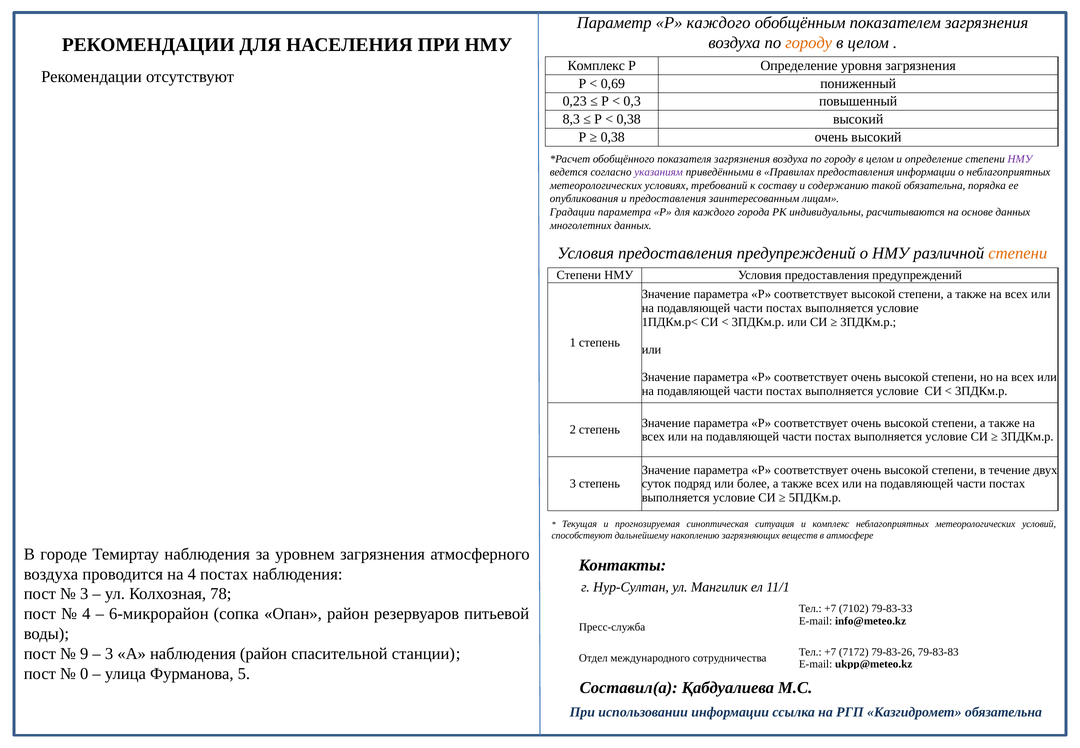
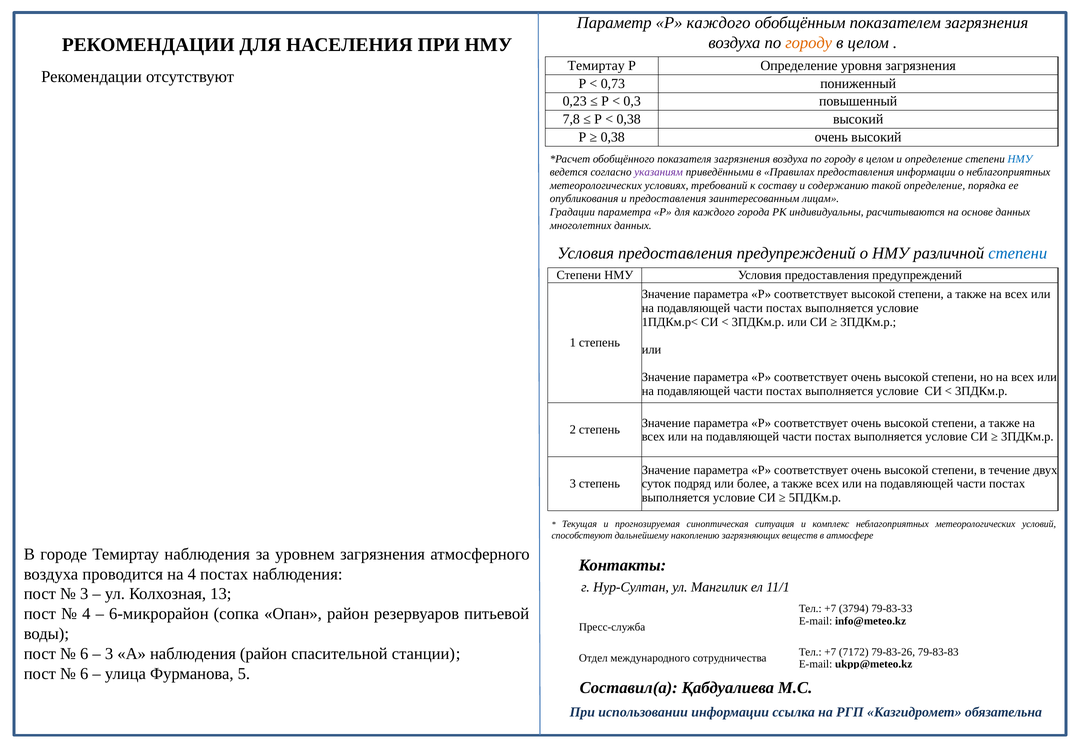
Комплекс at (596, 66): Комплекс -> Темиртау
0,69: 0,69 -> 0,73
8,3: 8,3 -> 7,8
НМУ at (1020, 159) colour: purple -> blue
такой обязательна: обязательна -> определение
степени at (1018, 253) colour: orange -> blue
78: 78 -> 13
7102: 7102 -> 3794
9 at (84, 654): 9 -> 6
0 at (84, 674): 0 -> 6
